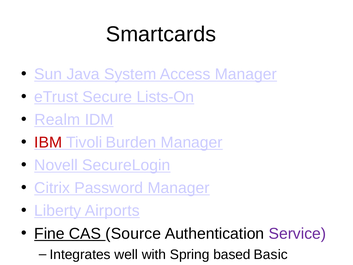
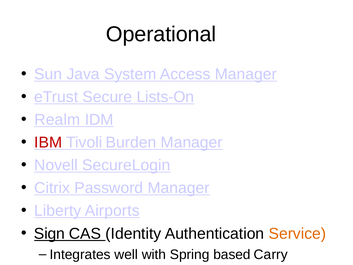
Smartcards: Smartcards -> Operational
Fine: Fine -> Sign
Source: Source -> Identity
Service colour: purple -> orange
Basic: Basic -> Carry
